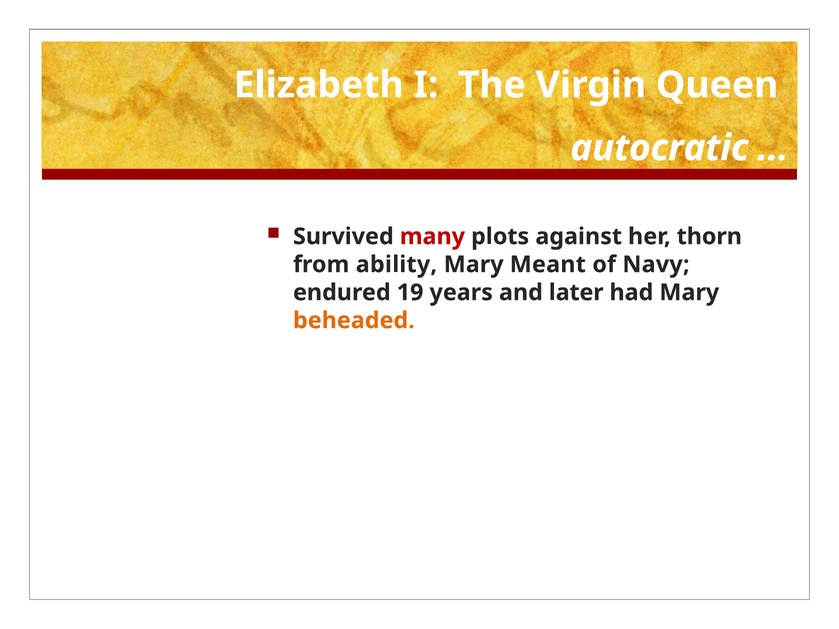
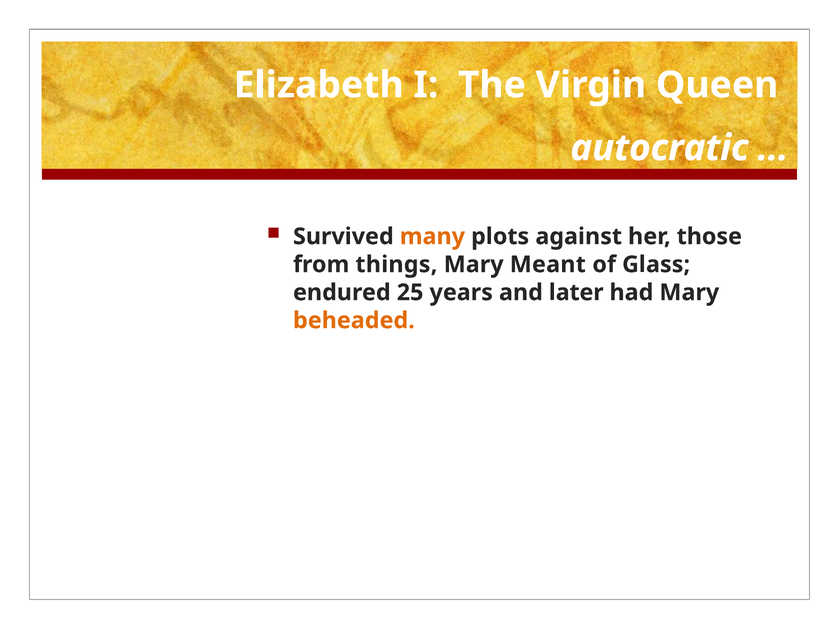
many colour: red -> orange
thorn: thorn -> those
ability: ability -> things
Navy: Navy -> Glass
19: 19 -> 25
